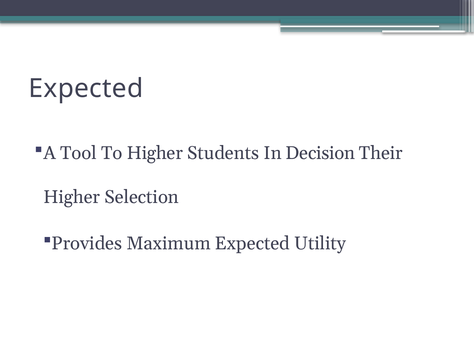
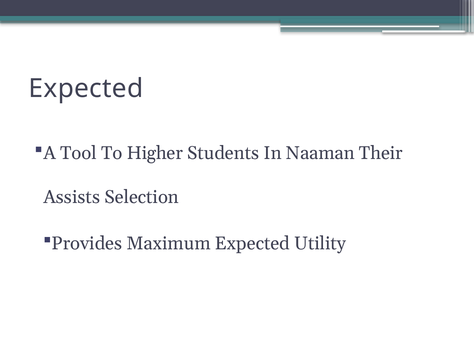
Decision: Decision -> Naaman
Higher at (72, 197): Higher -> Assists
